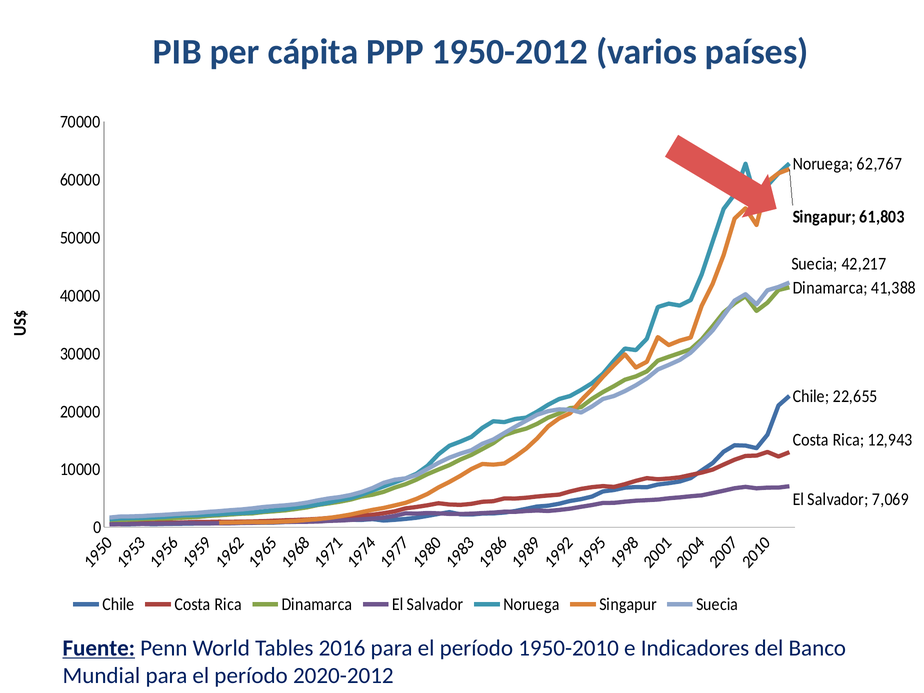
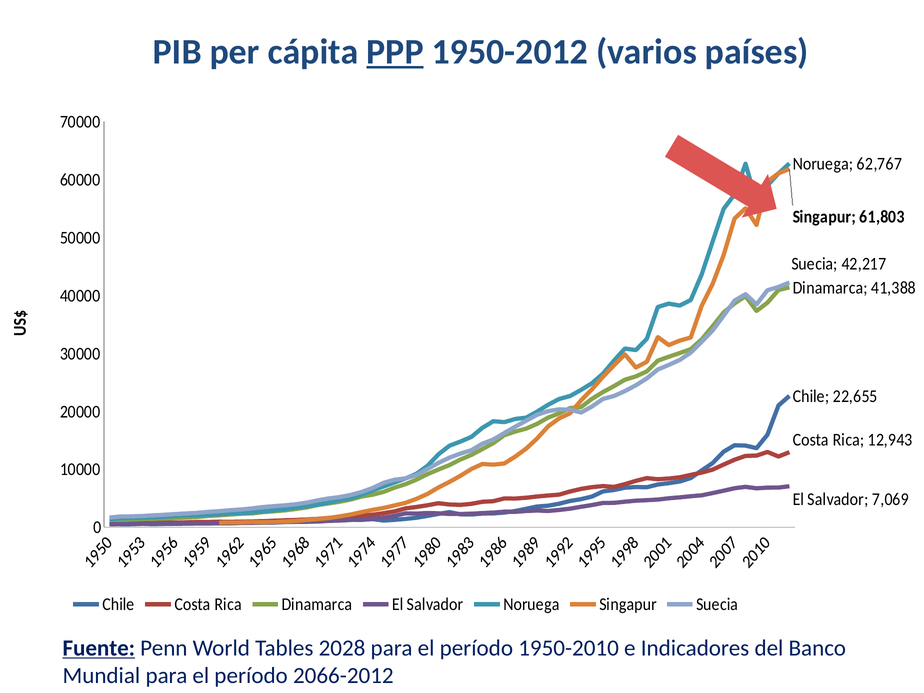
PPP underline: none -> present
2016: 2016 -> 2028
2020-2012: 2020-2012 -> 2066-2012
